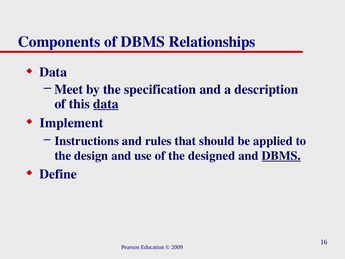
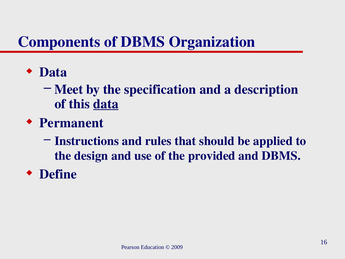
Relationships: Relationships -> Organization
Implement: Implement -> Permanent
designed: designed -> provided
DBMS at (281, 156) underline: present -> none
